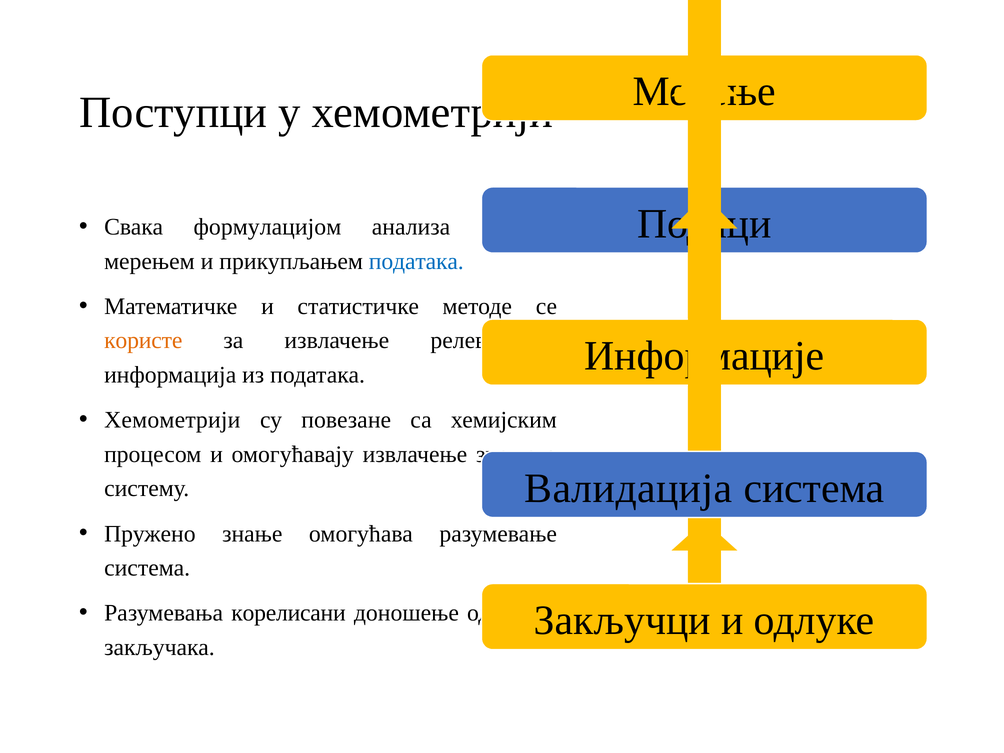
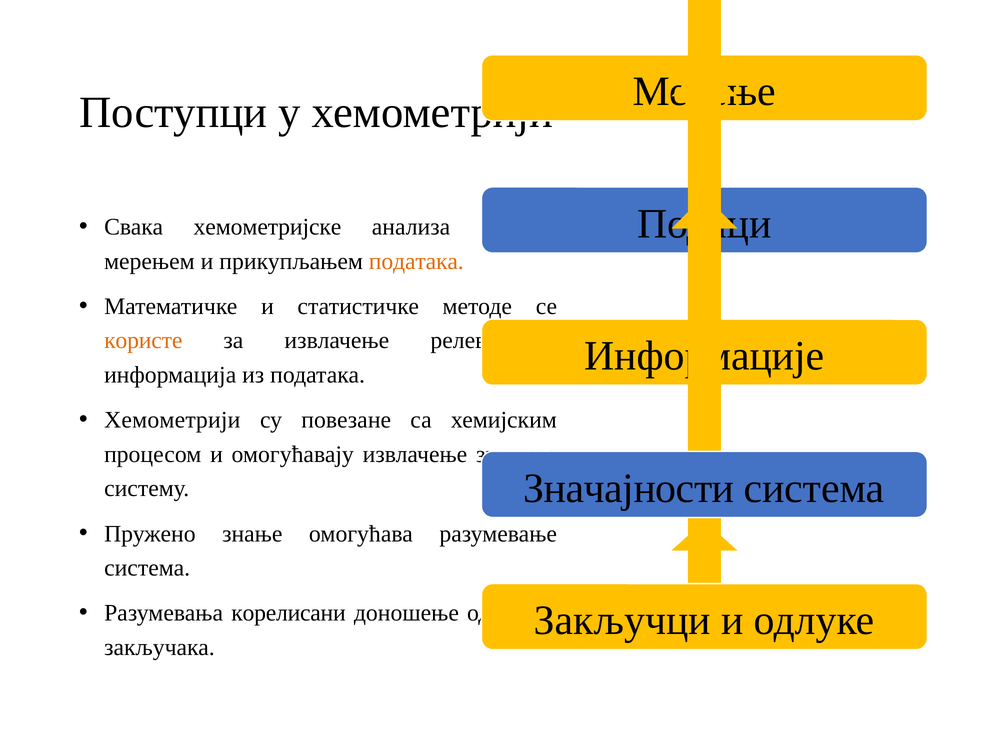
формулацијом: формулацијом -> хемометријске
података at (416, 261) colour: blue -> orange
Валидација: Валидација -> Значајности
